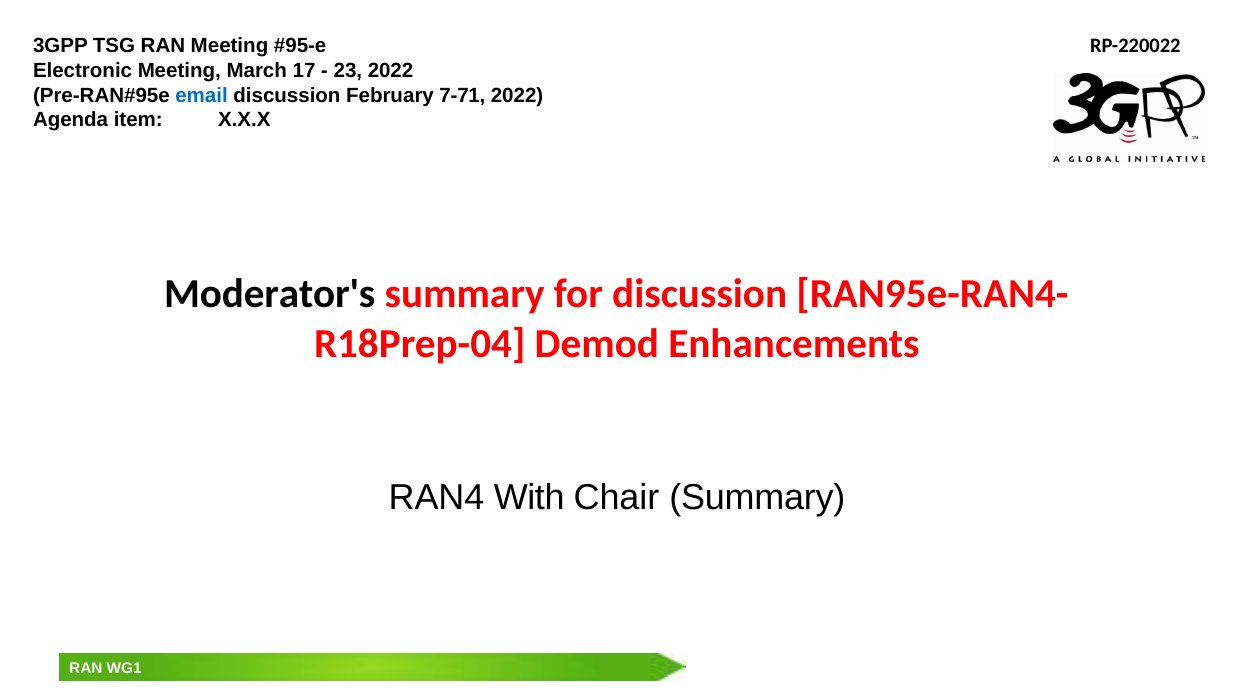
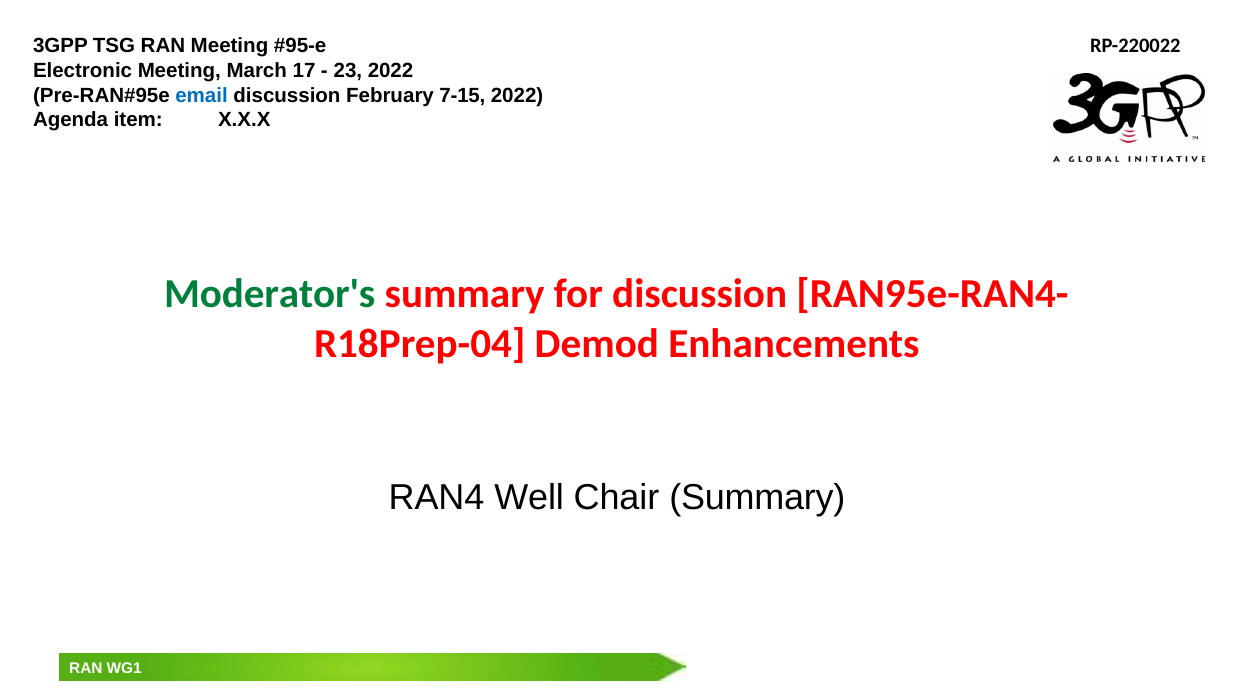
7-71: 7-71 -> 7-15
Moderator's colour: black -> green
With: With -> Well
